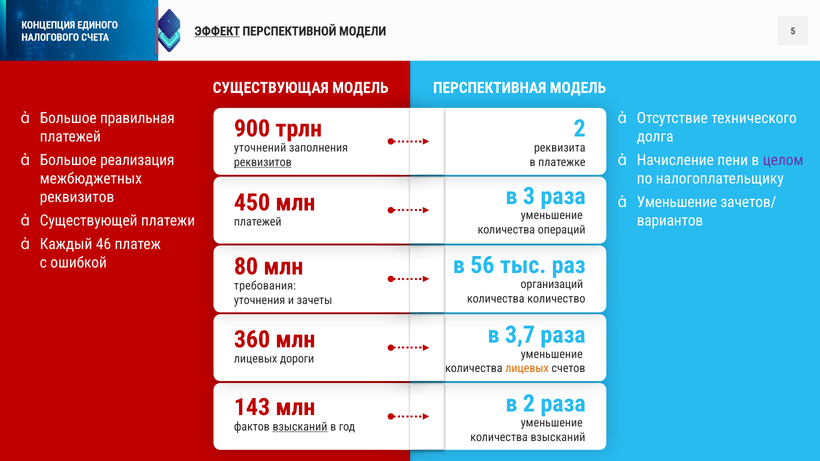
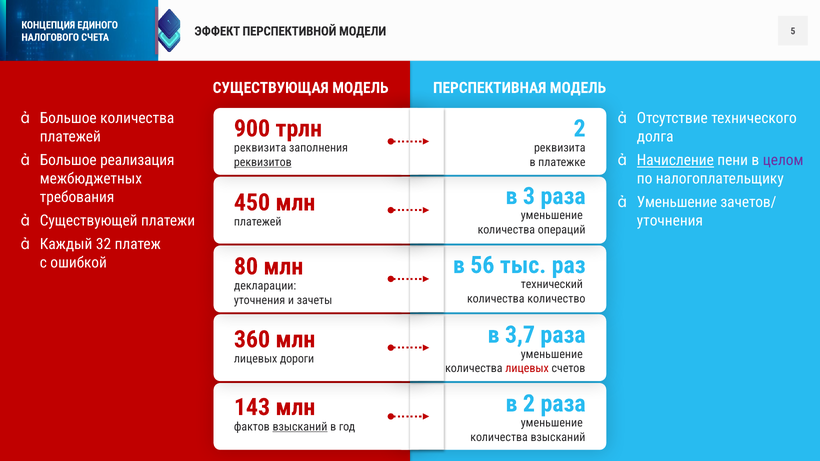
ЭФФЕКТ underline: present -> none
Большое правильная: правильная -> количества
уточнений at (260, 148): уточнений -> реквизита
Начисление underline: none -> present
реквизитов at (77, 197): реквизитов -> требования
вариантов at (670, 221): вариантов -> уточнения
46: 46 -> 32
организаций: организаций -> технический
требования: требования -> декларации
лицевых at (527, 369) colour: orange -> red
